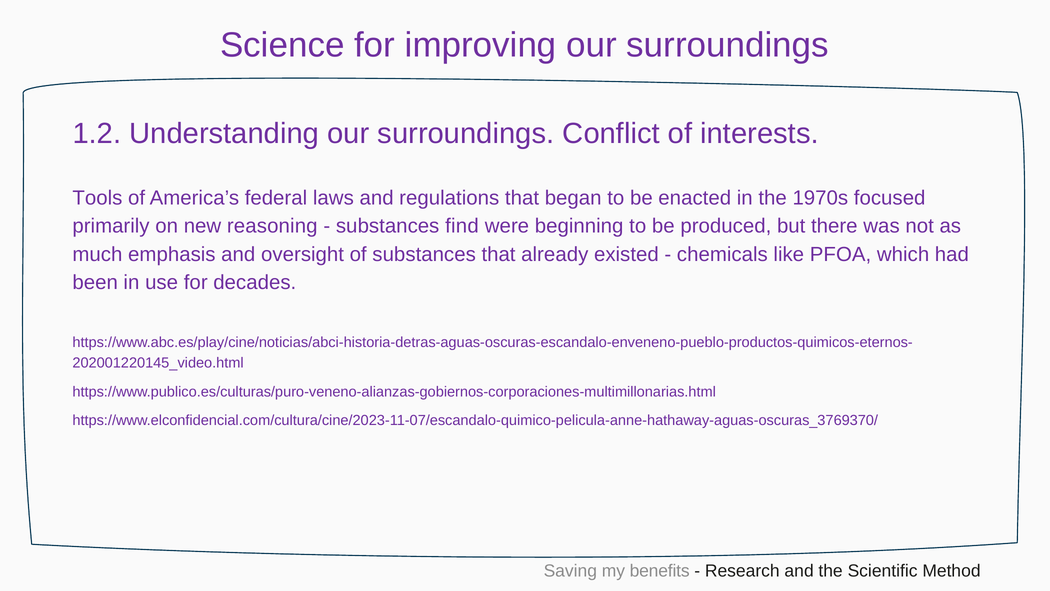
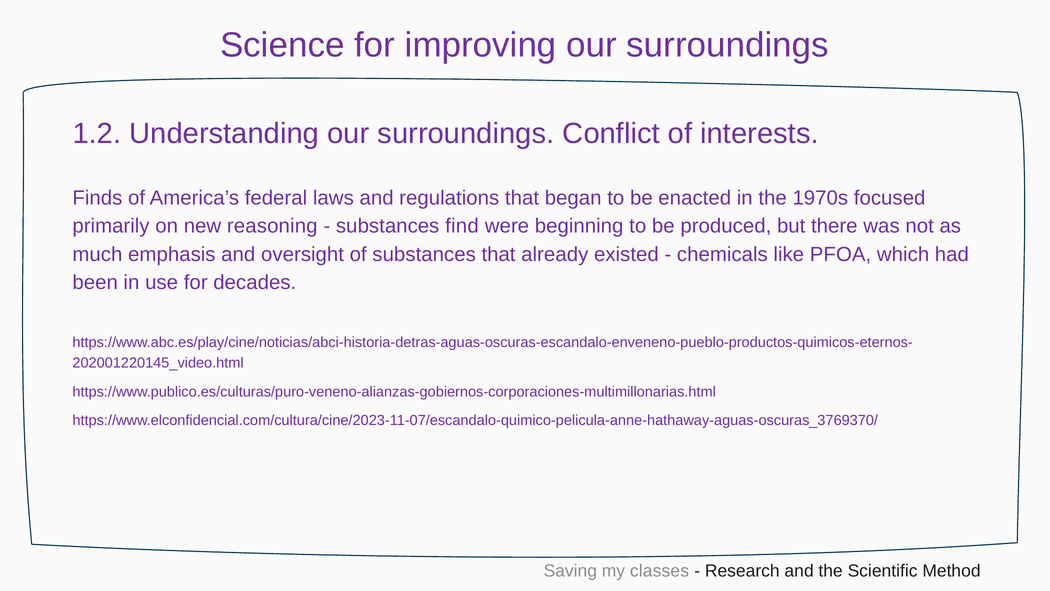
Tools: Tools -> Finds
benefits: benefits -> classes
